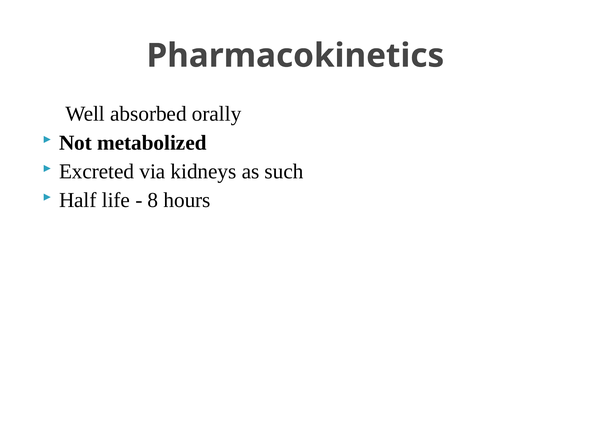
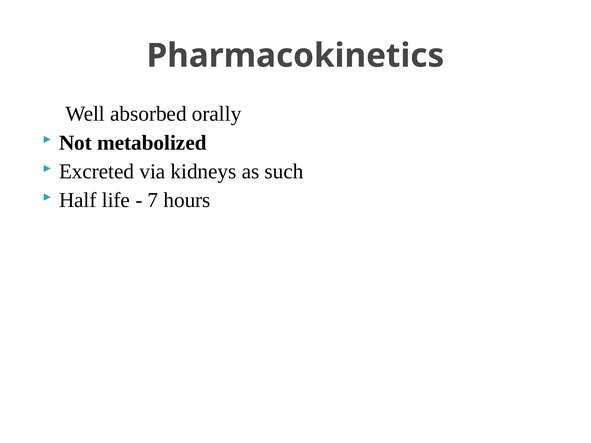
8: 8 -> 7
